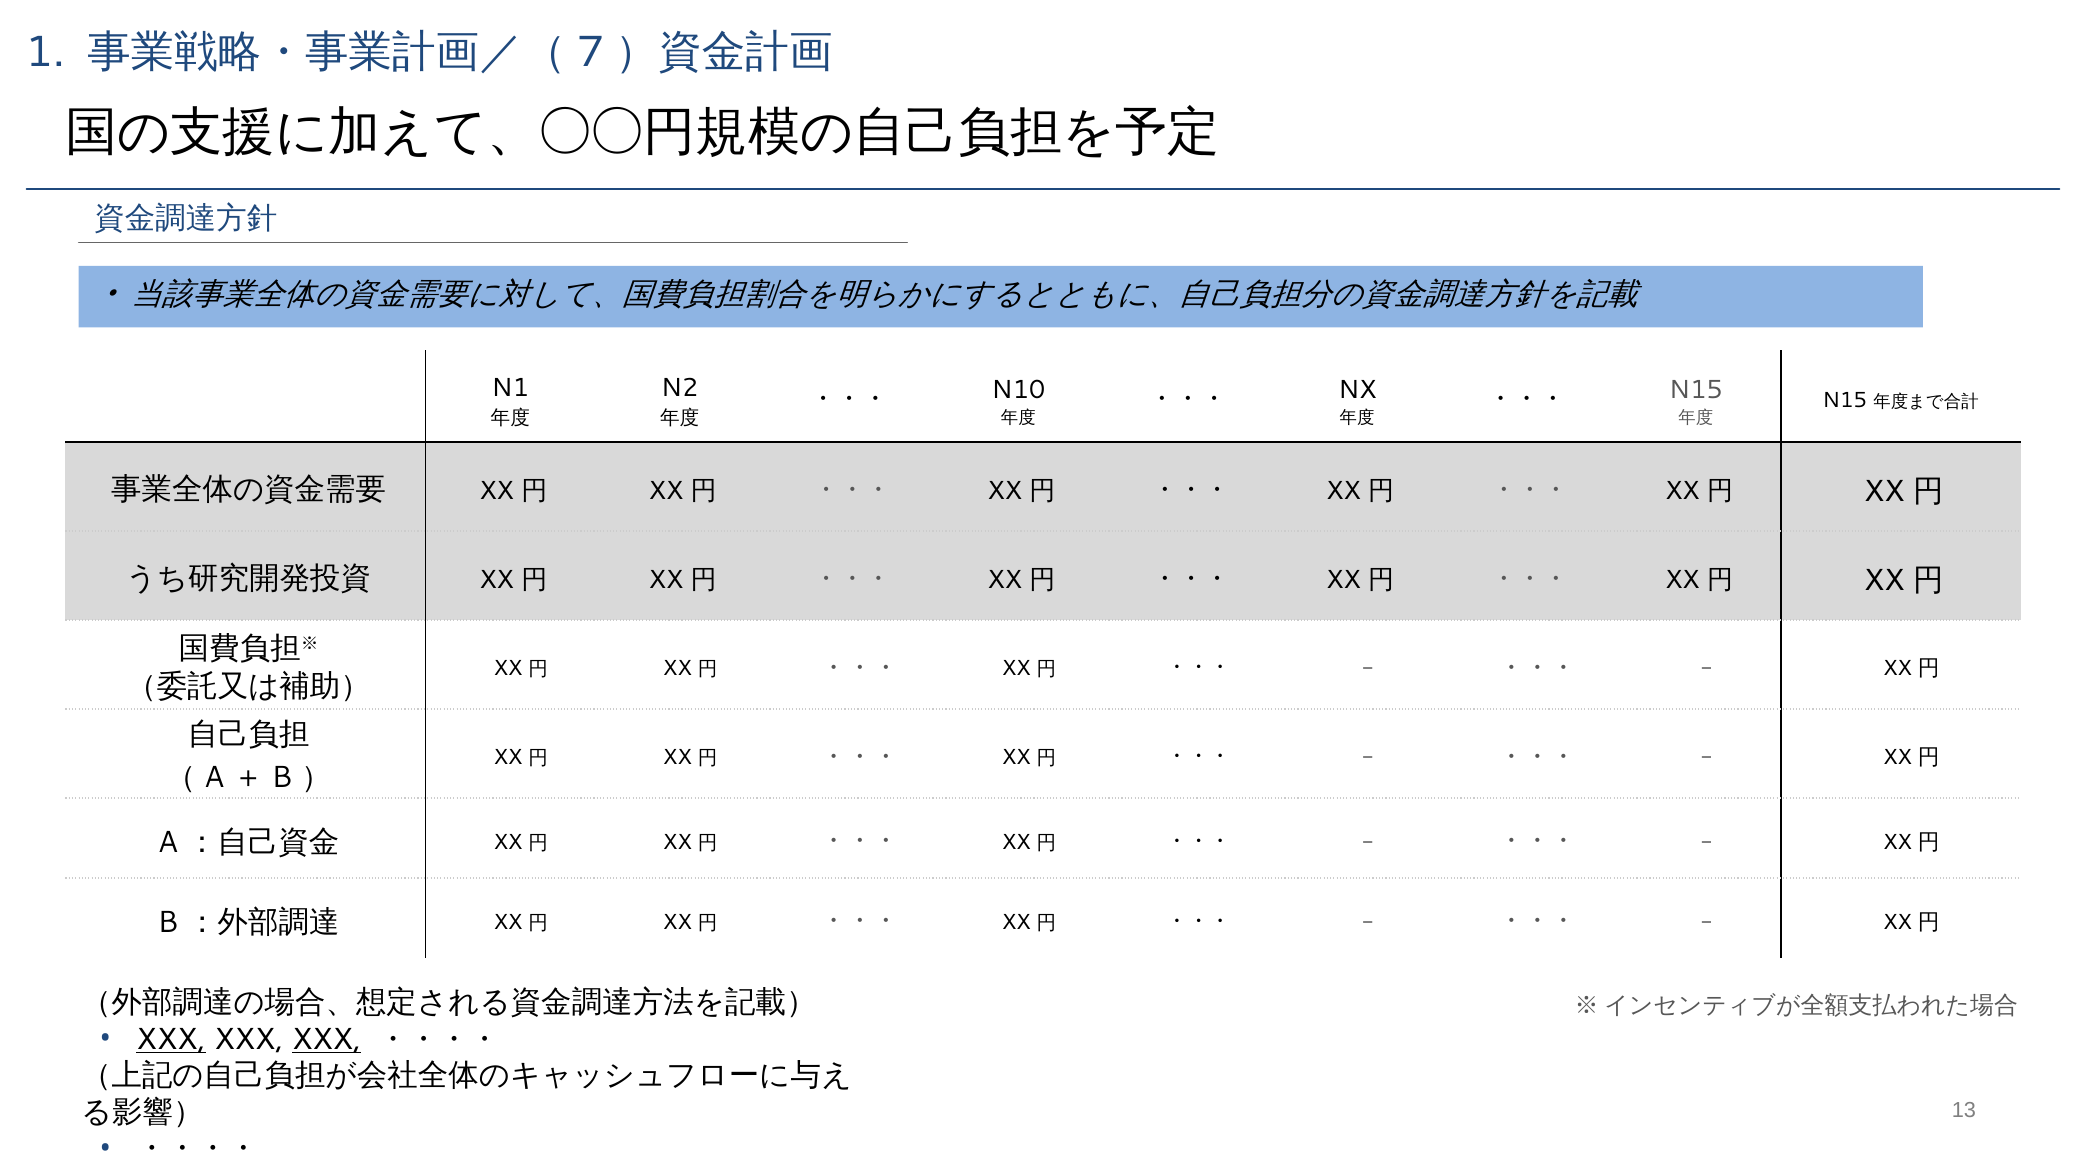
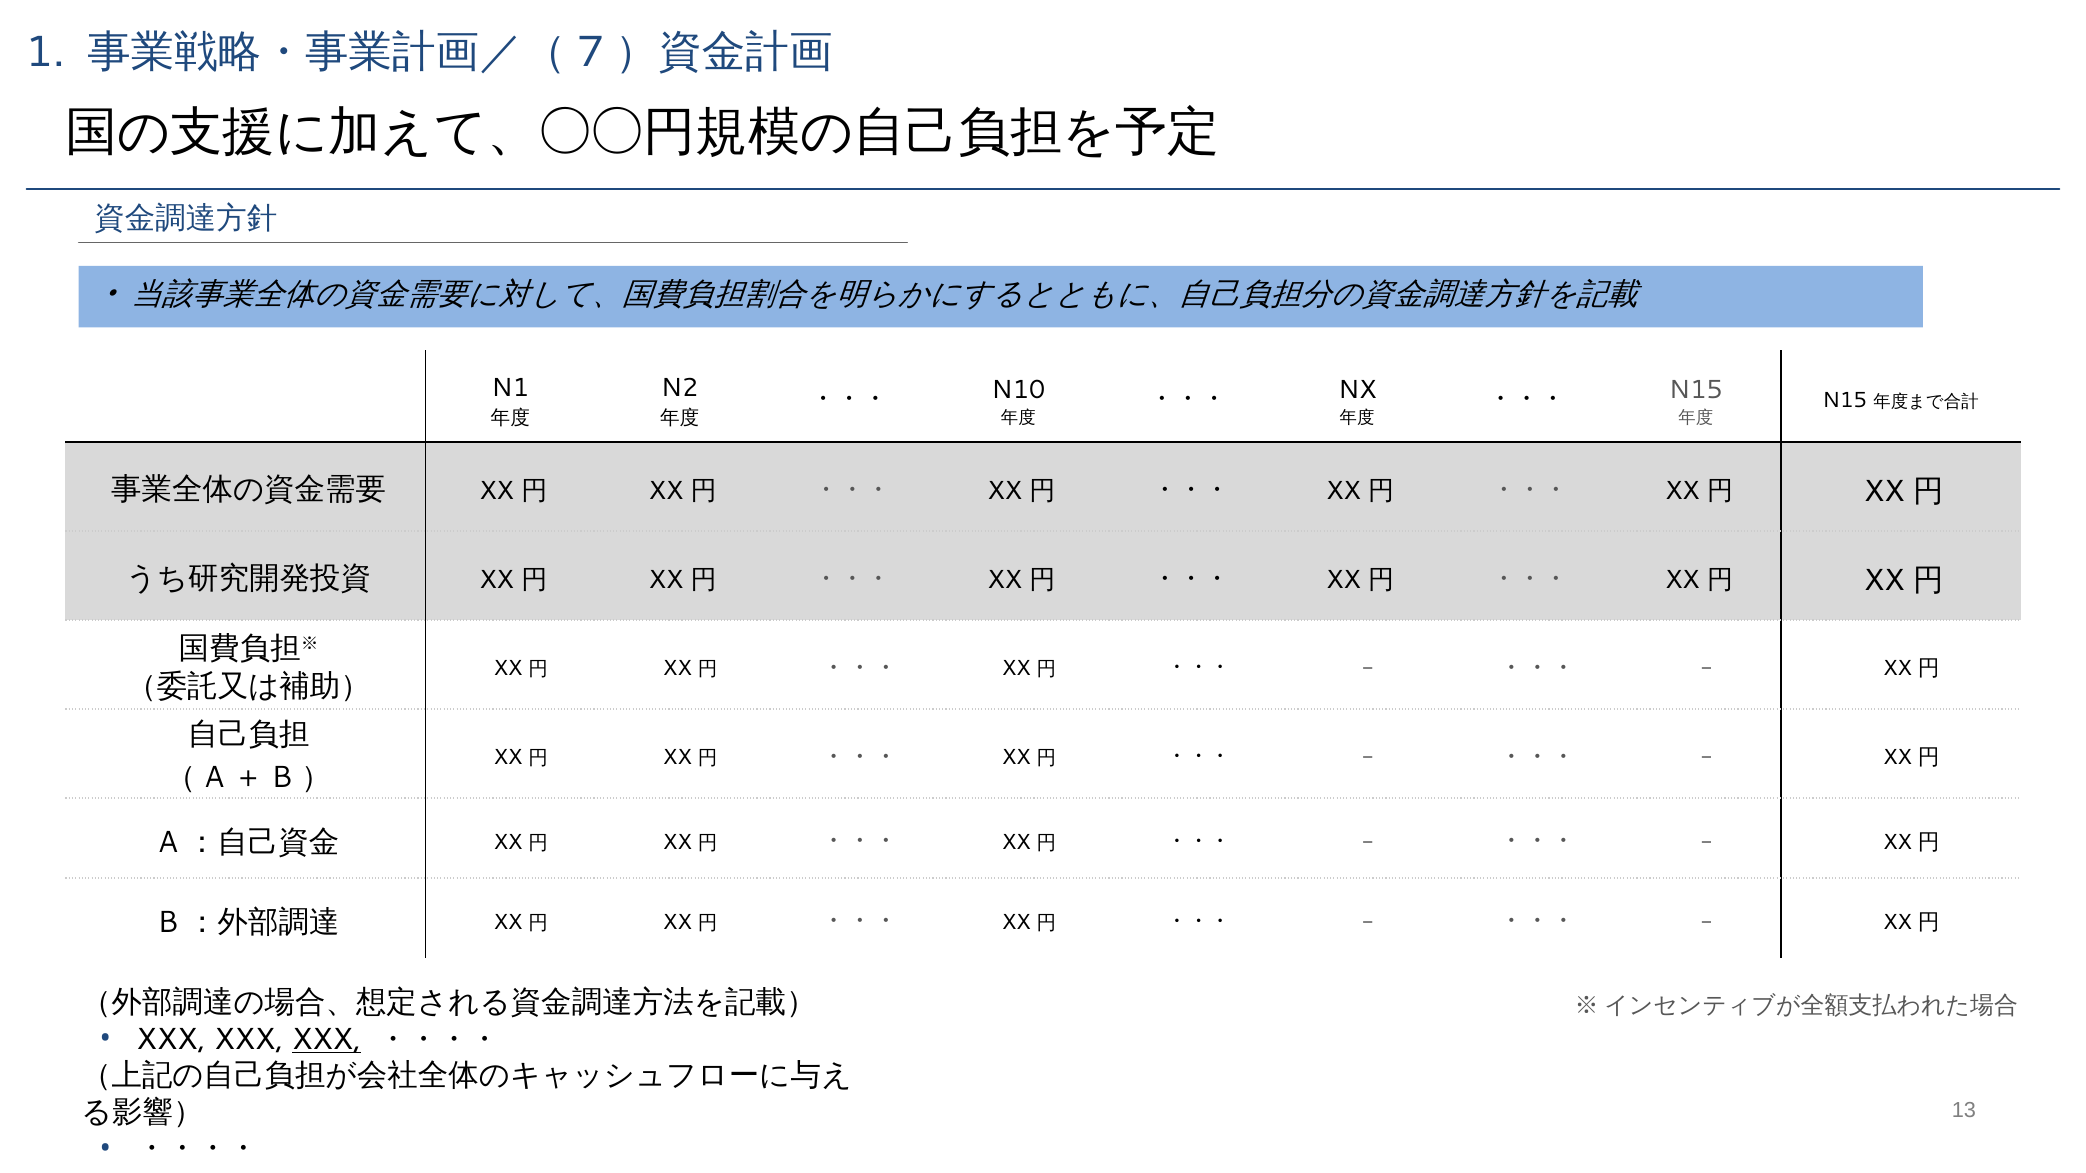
XXX at (171, 1040) underline: present -> none
